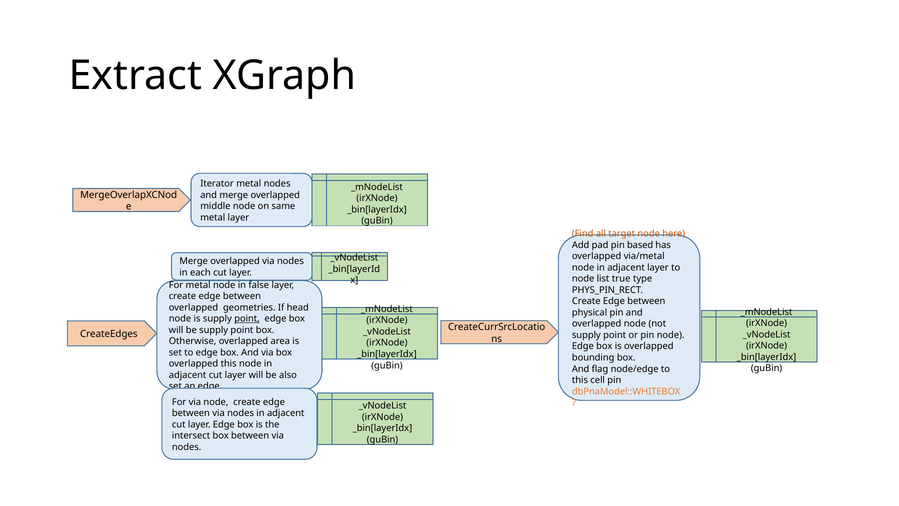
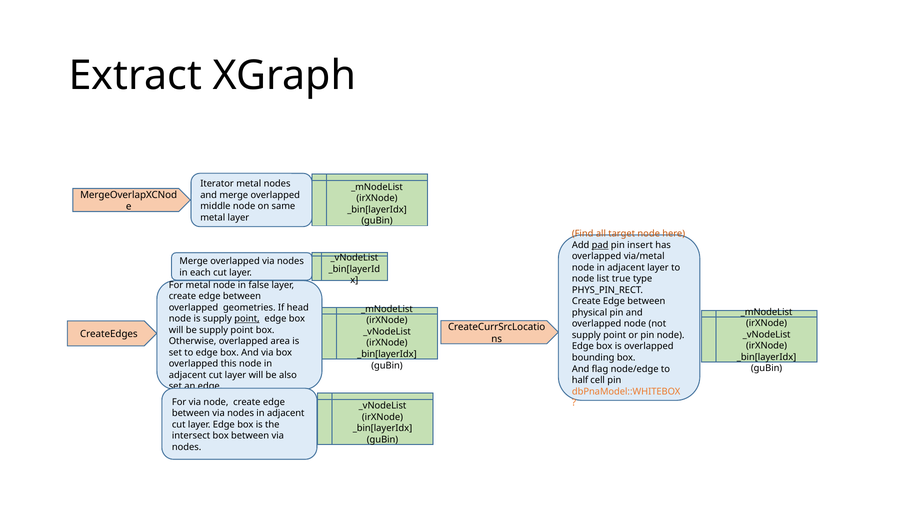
pad underline: none -> present
based: based -> insert
this at (580, 380): this -> half
